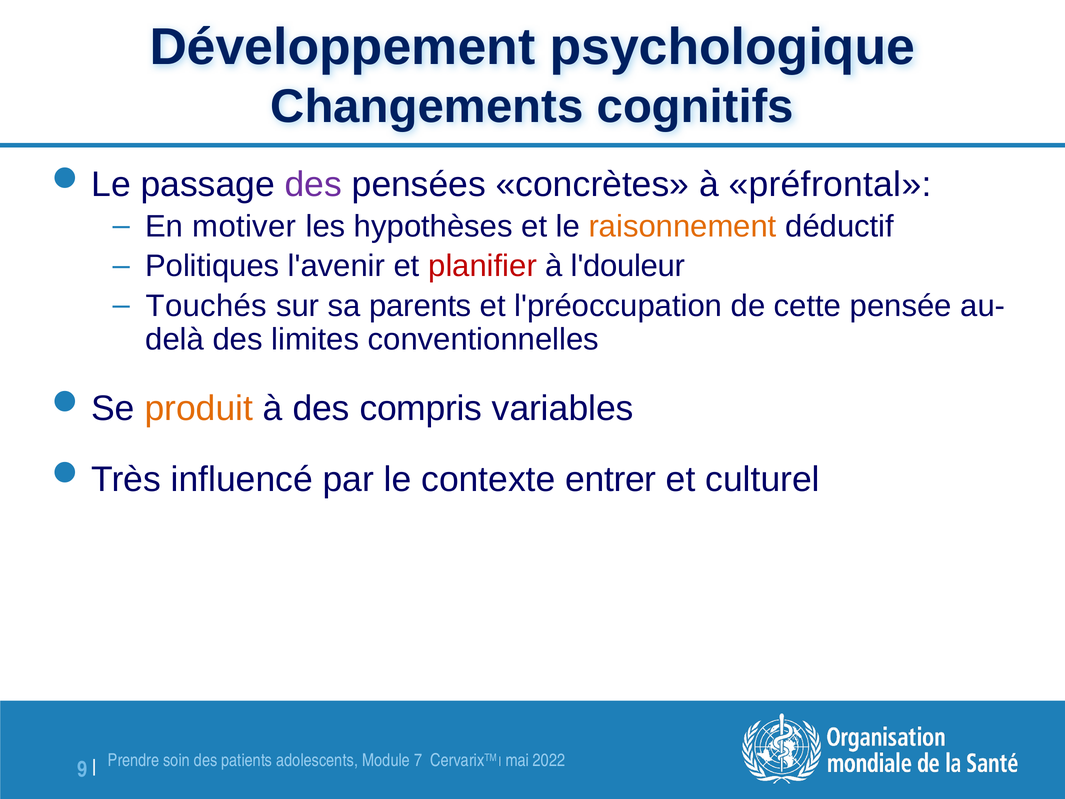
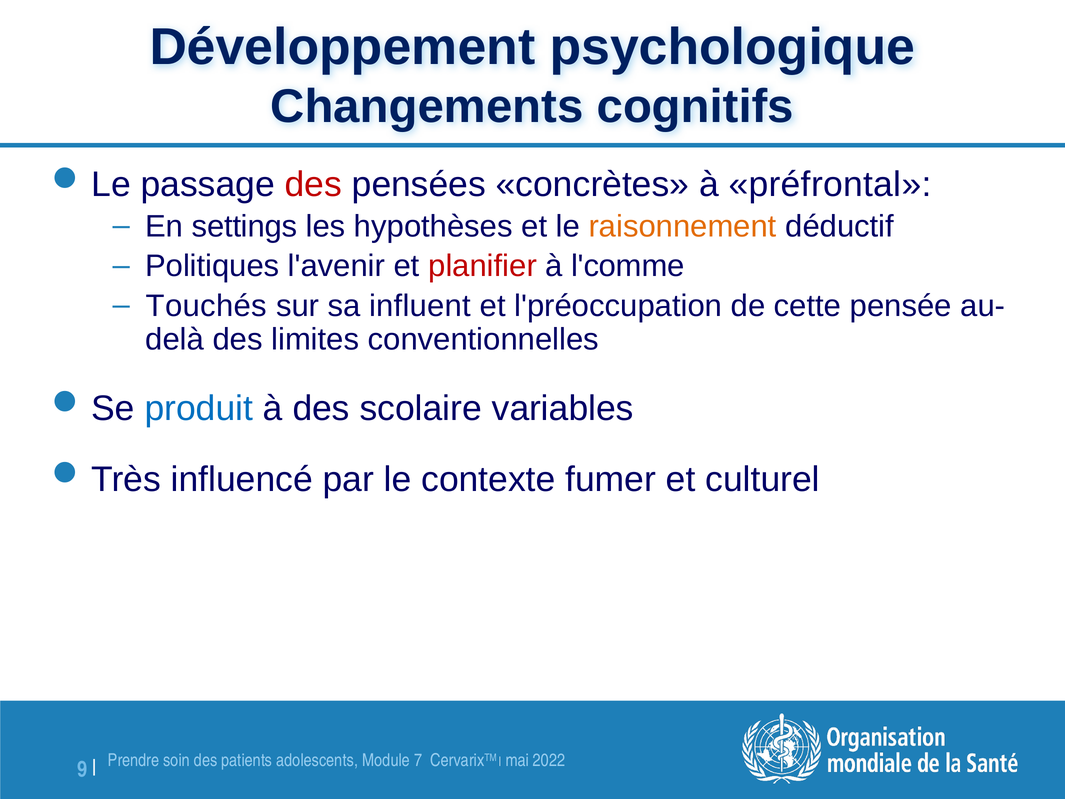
des at (313, 185) colour: purple -> red
motiver: motiver -> settings
l'douleur: l'douleur -> l'comme
parents: parents -> influent
produit colour: orange -> blue
compris: compris -> scolaire
entrer: entrer -> fumer
